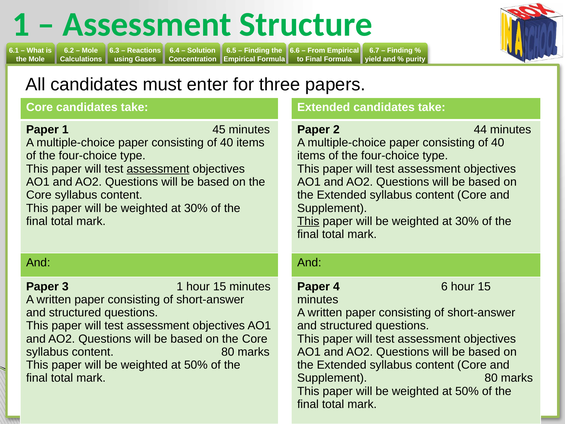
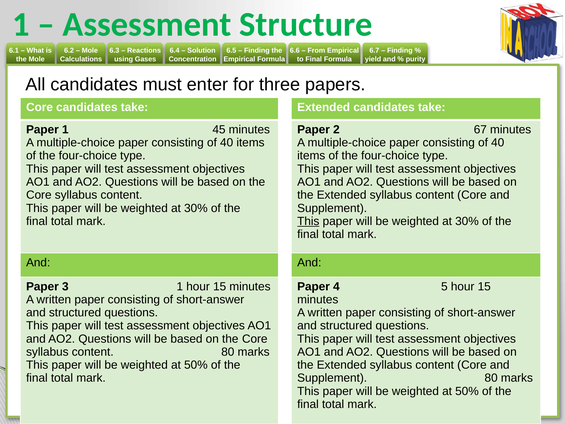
44: 44 -> 67
assessment at (158, 169) underline: present -> none
6: 6 -> 5
